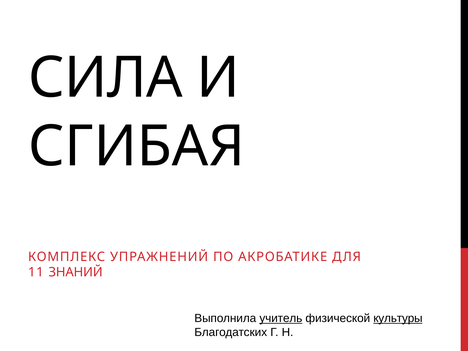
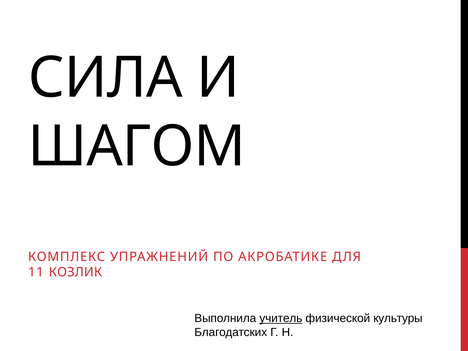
СГИБАЯ: СГИБАЯ -> ШАГОМ
ЗНАНИЙ: ЗНАНИЙ -> КОЗЛИК
культуры underline: present -> none
